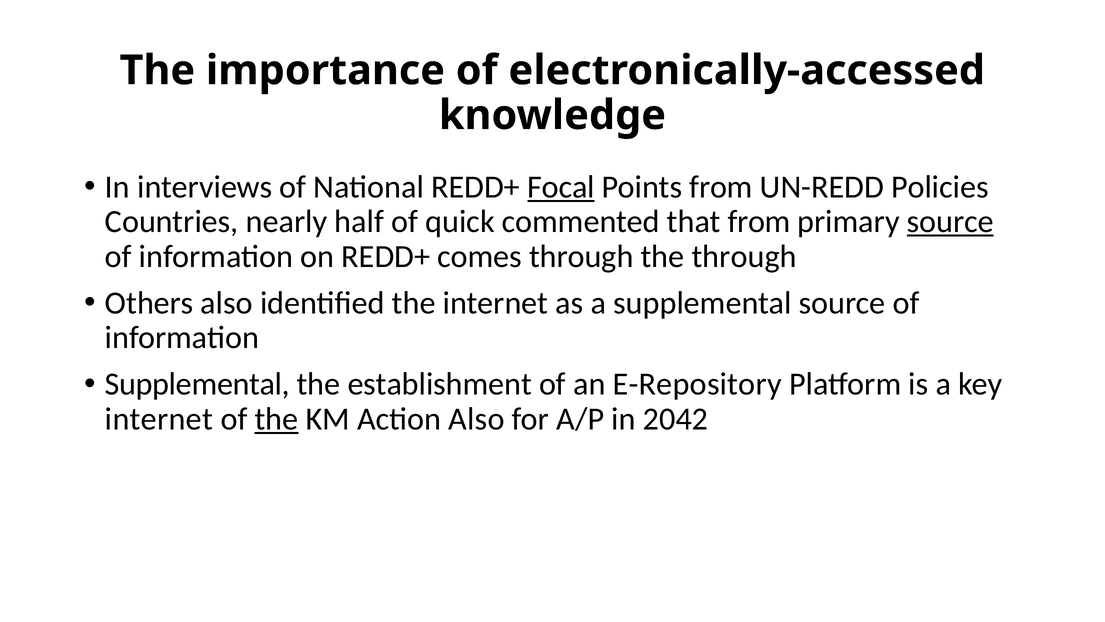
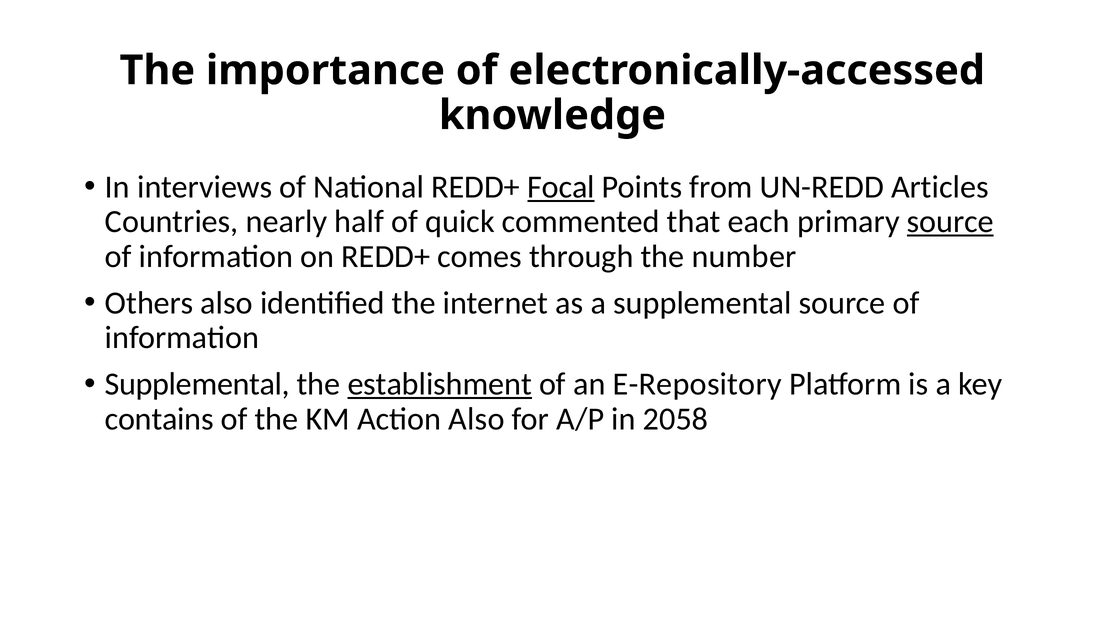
Policies: Policies -> Articles
that from: from -> each
the through: through -> number
establishment underline: none -> present
internet at (159, 419): internet -> contains
the at (277, 419) underline: present -> none
2042: 2042 -> 2058
